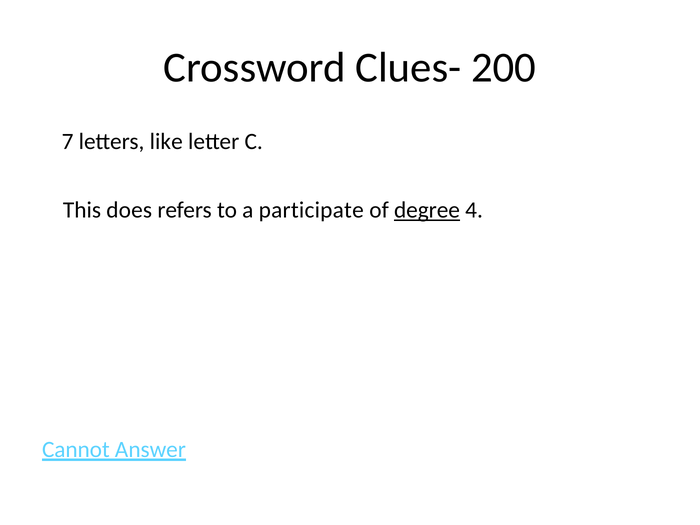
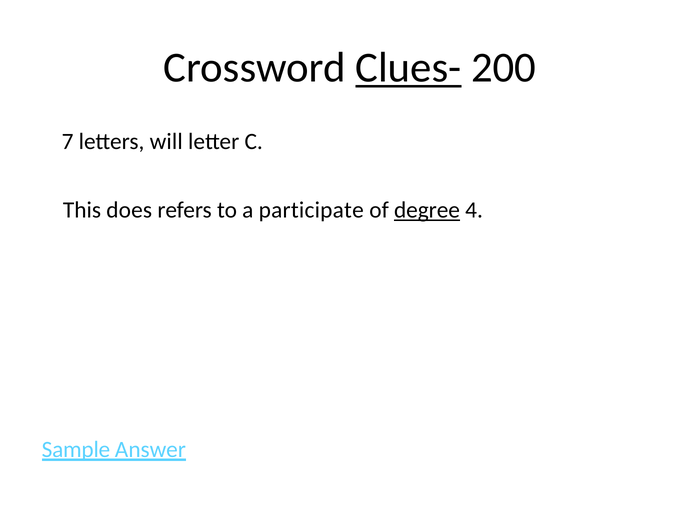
Clues- underline: none -> present
like: like -> will
Cannot: Cannot -> Sample
